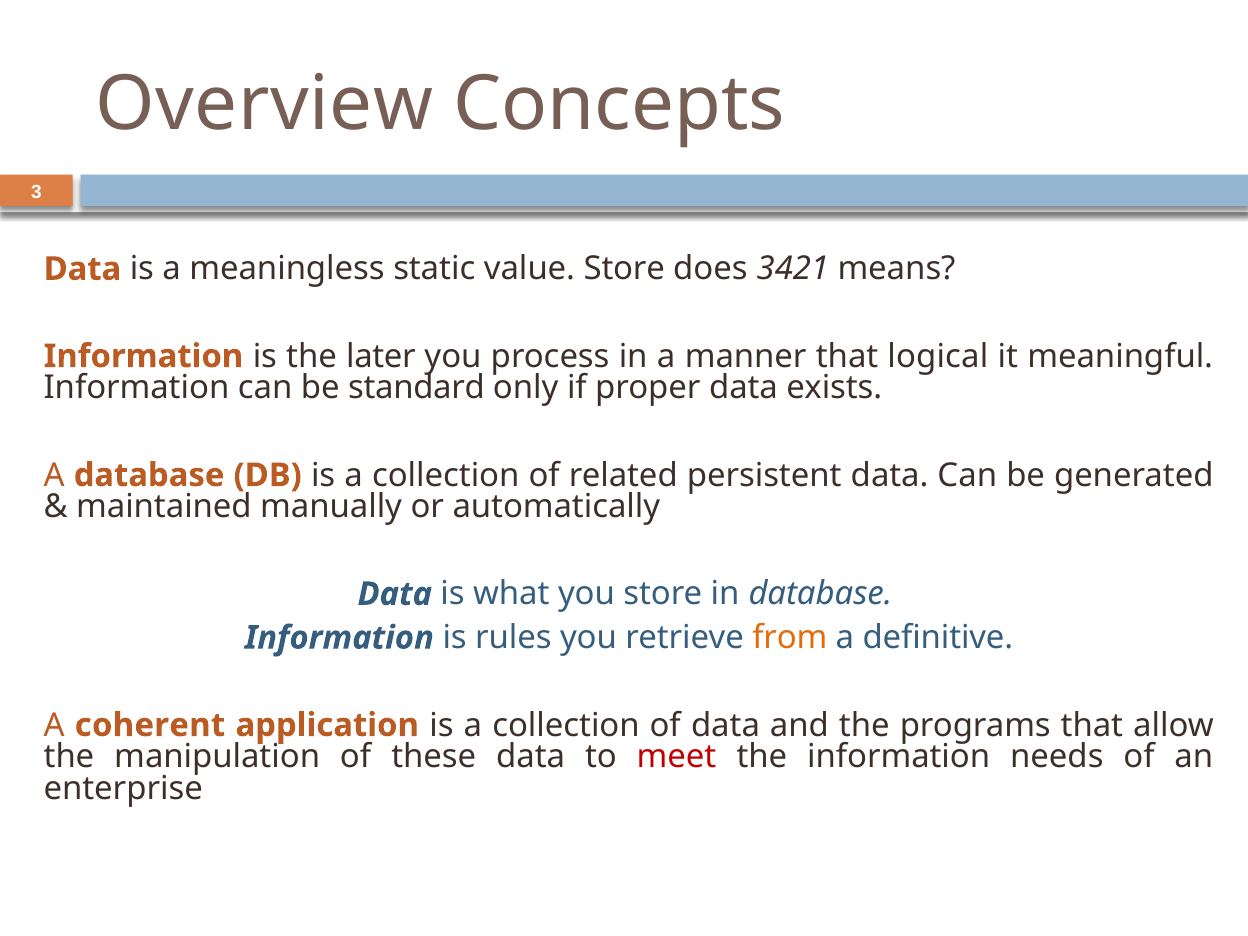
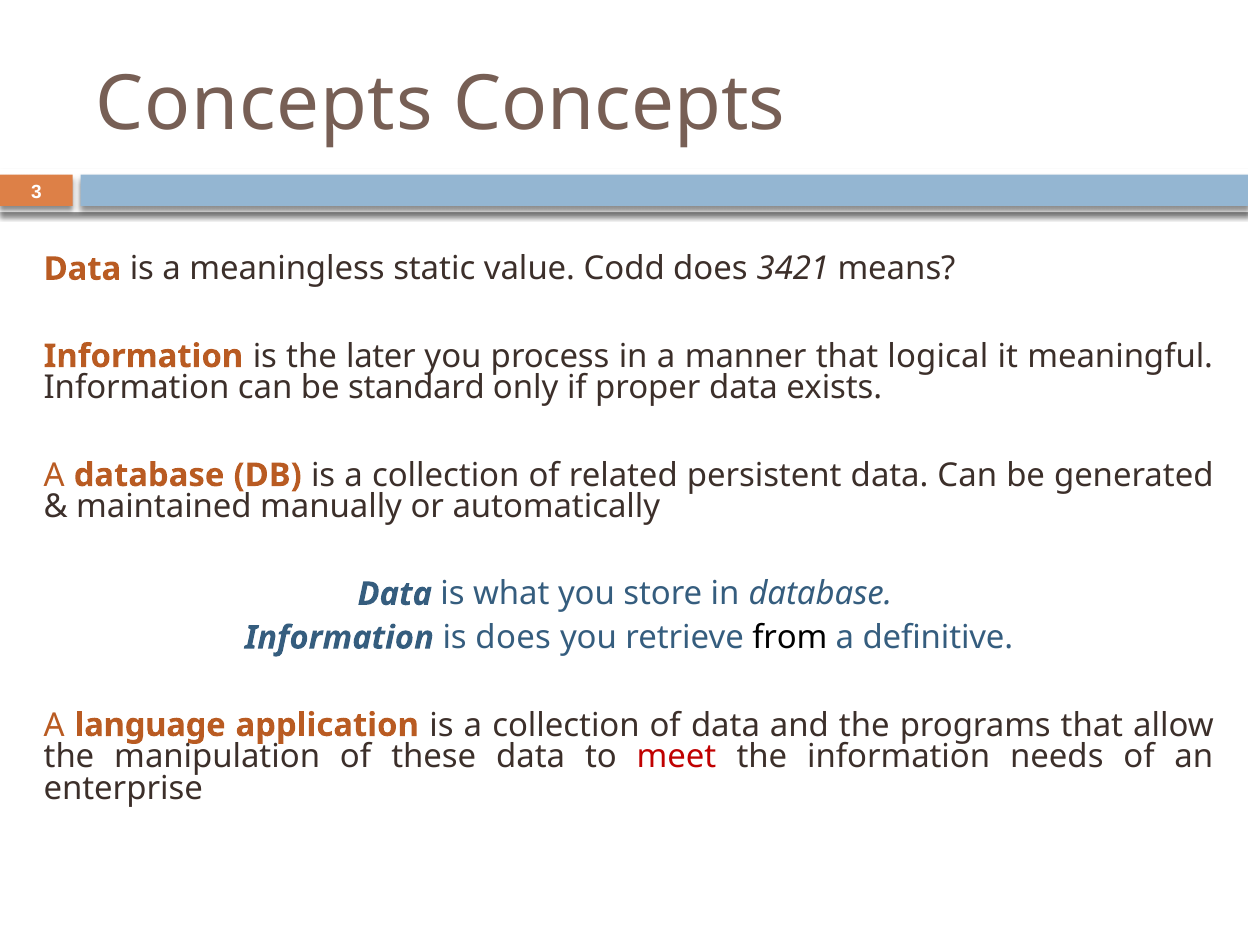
Overview at (264, 104): Overview -> Concepts
value Store: Store -> Codd
is rules: rules -> does
from colour: orange -> black
coherent: coherent -> language
